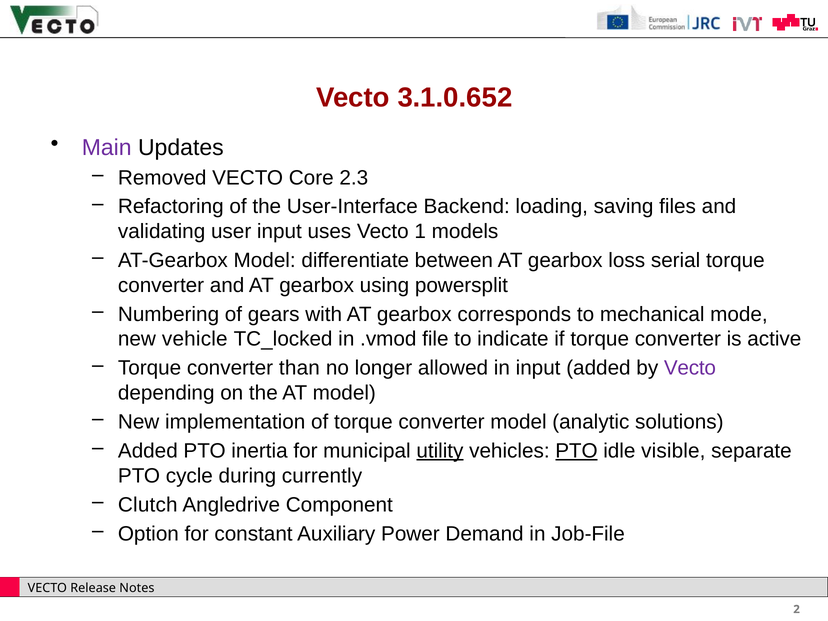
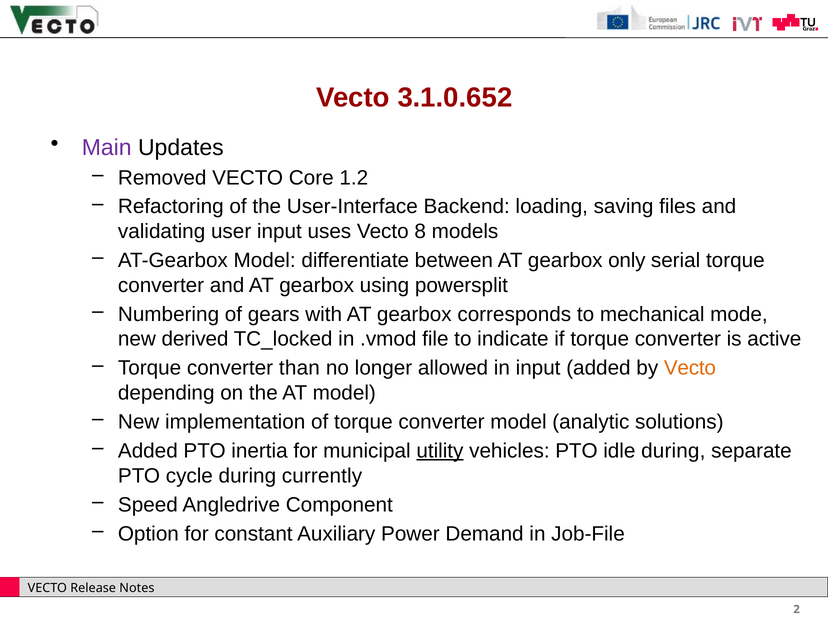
2.3: 2.3 -> 1.2
1: 1 -> 8
loss: loss -> only
vehicle: vehicle -> derived
Vecto at (690, 368) colour: purple -> orange
PTO at (576, 451) underline: present -> none
idle visible: visible -> during
Clutch: Clutch -> Speed
